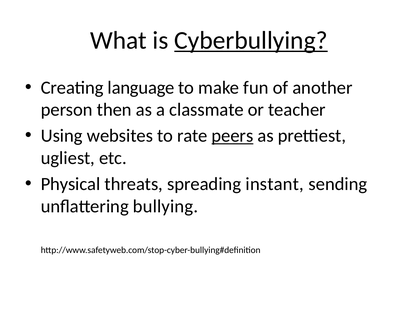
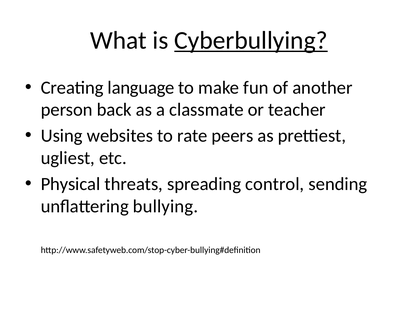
then: then -> back
peers underline: present -> none
instant: instant -> control
